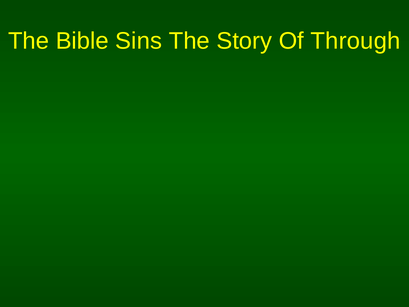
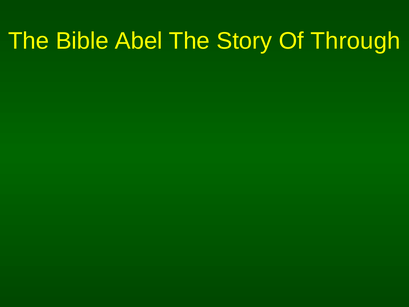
Sins: Sins -> Abel
